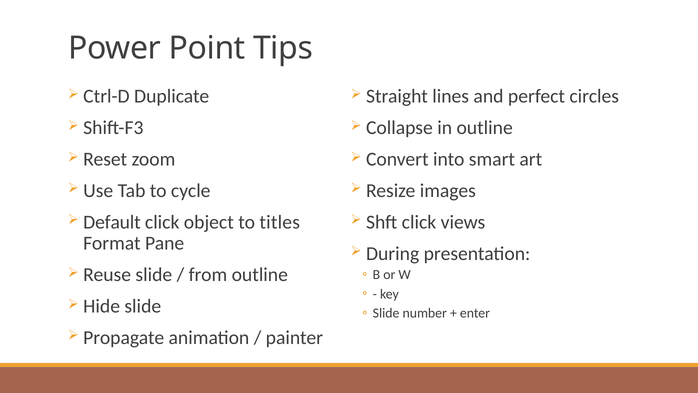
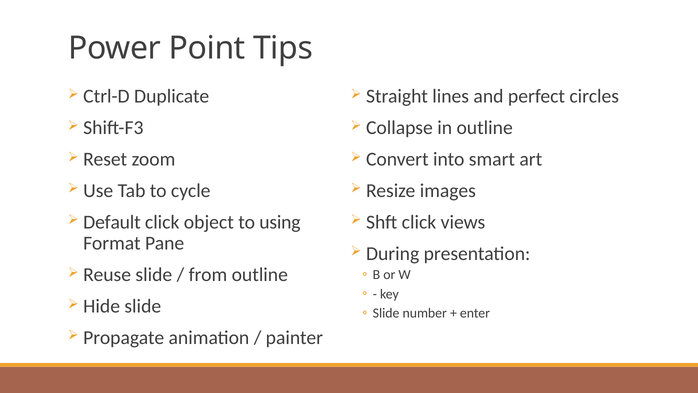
titles: titles -> using
